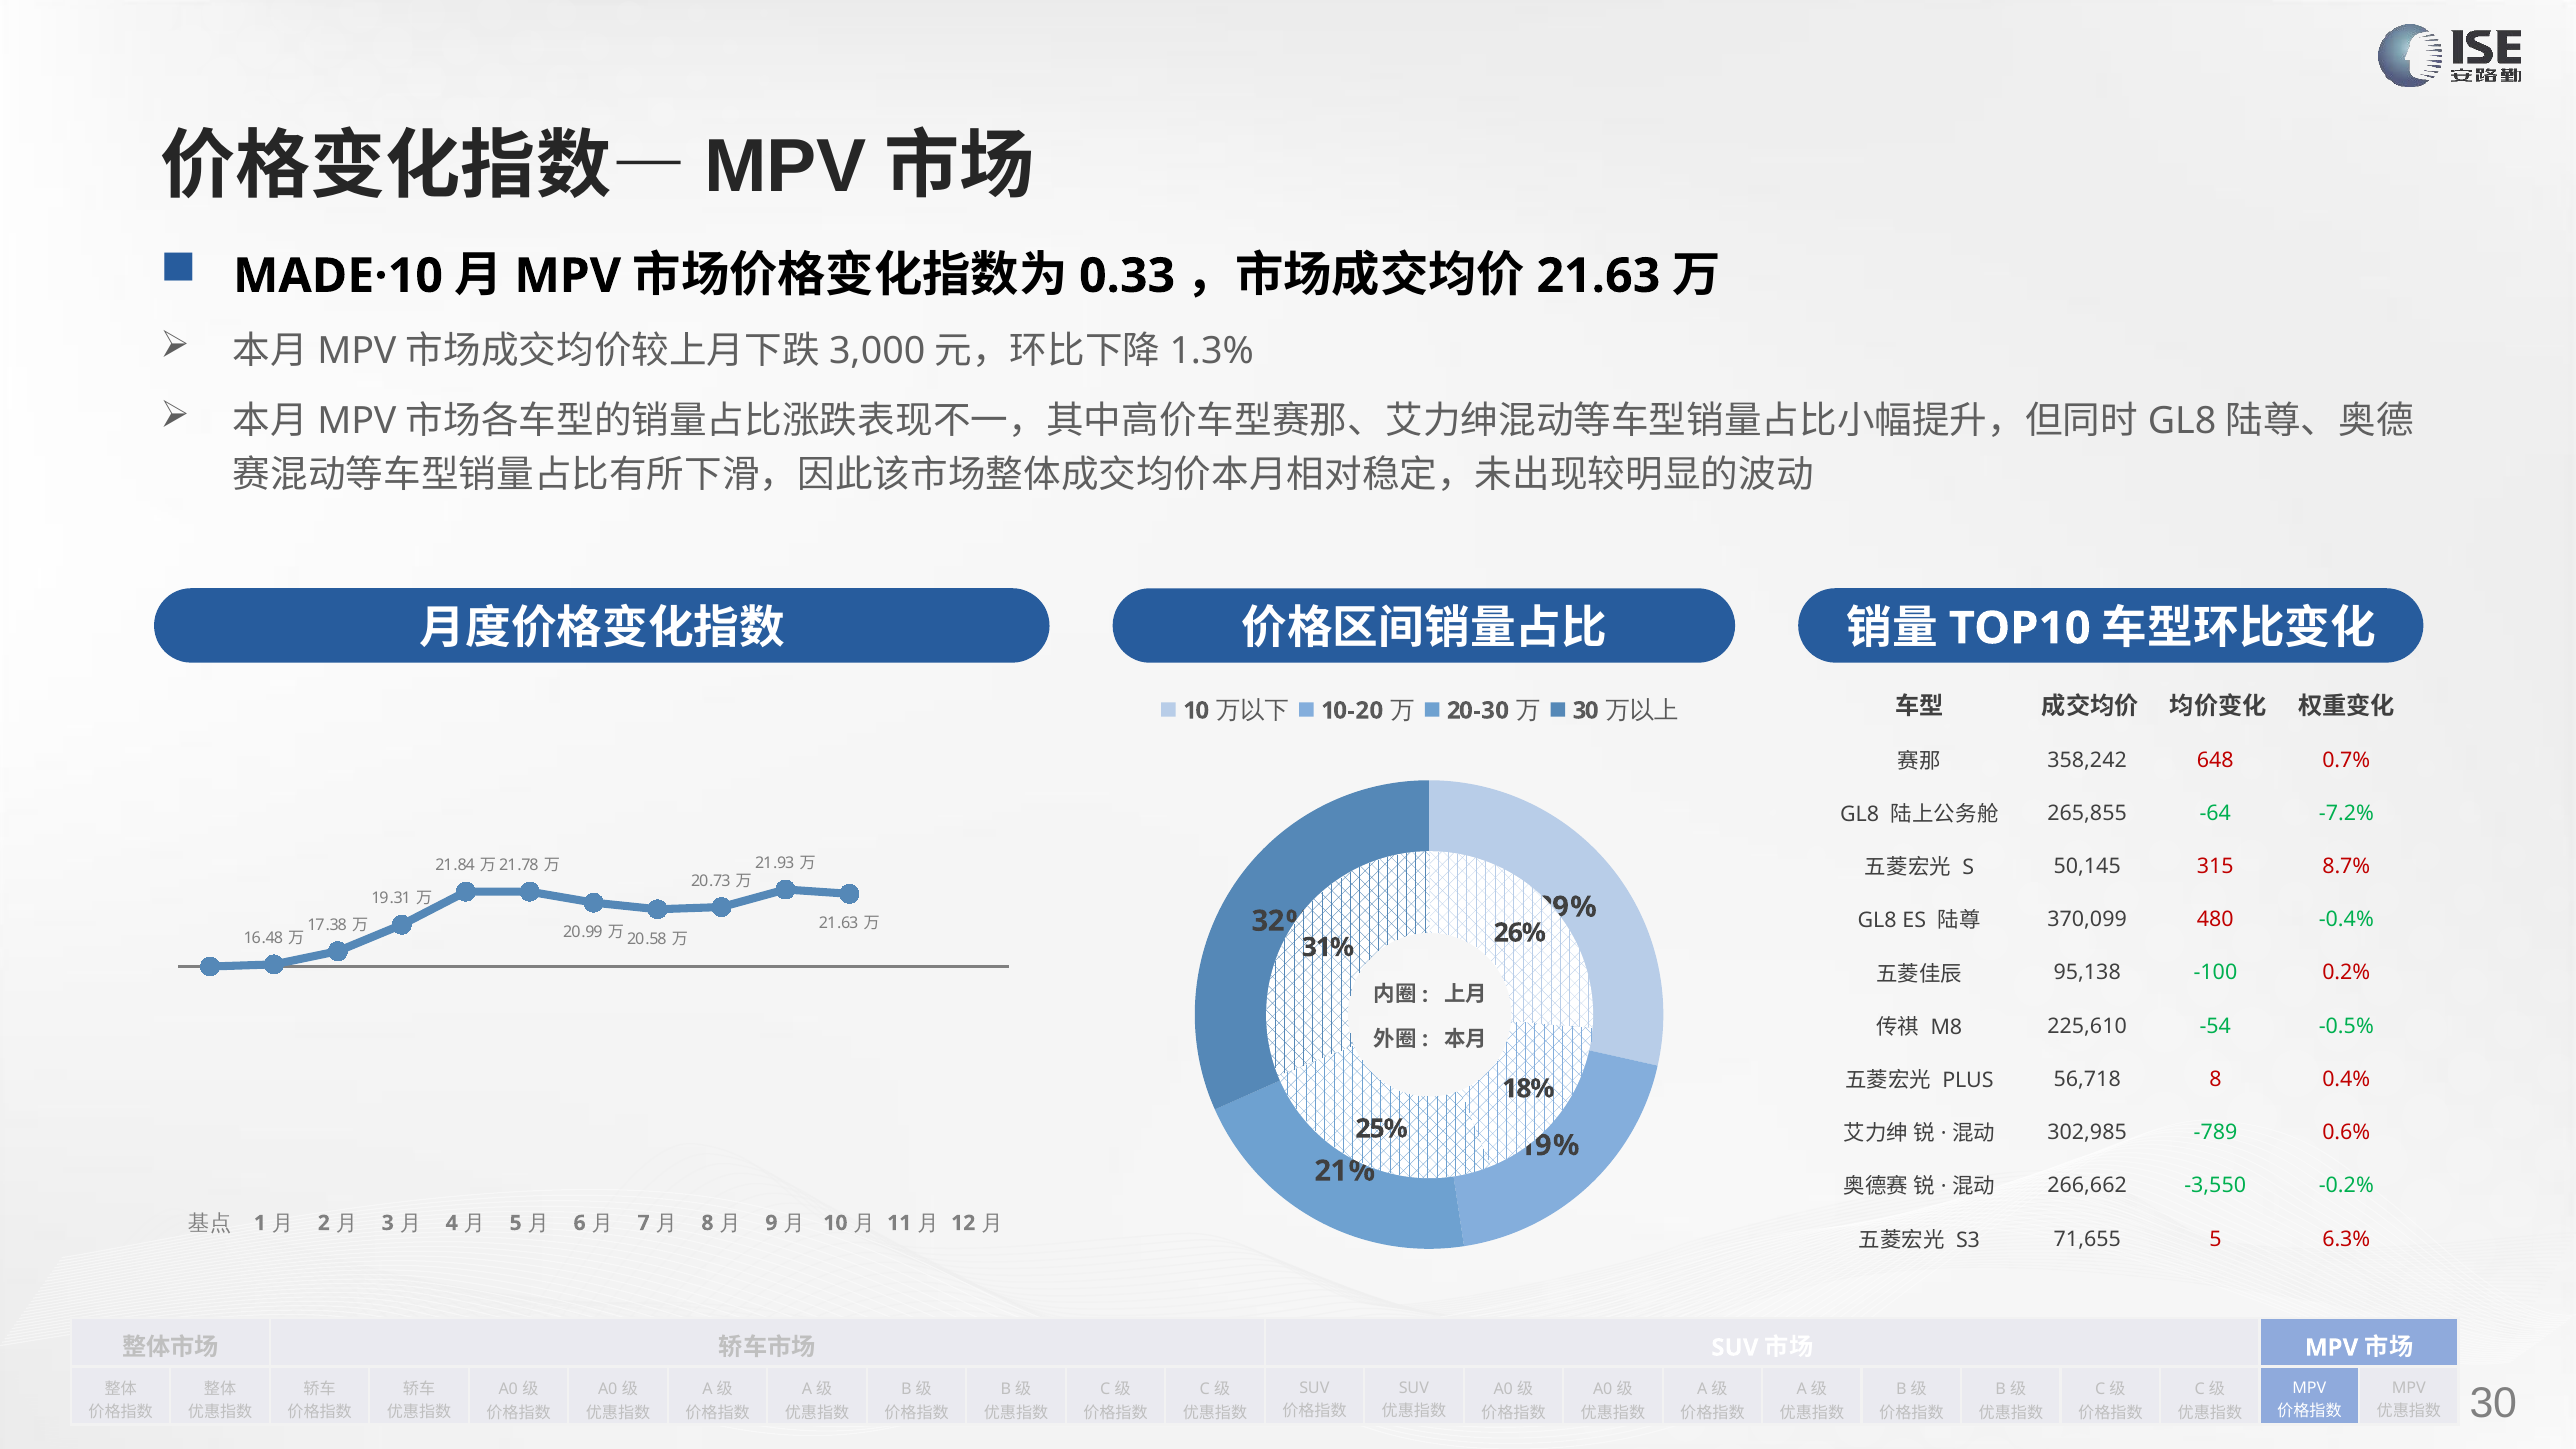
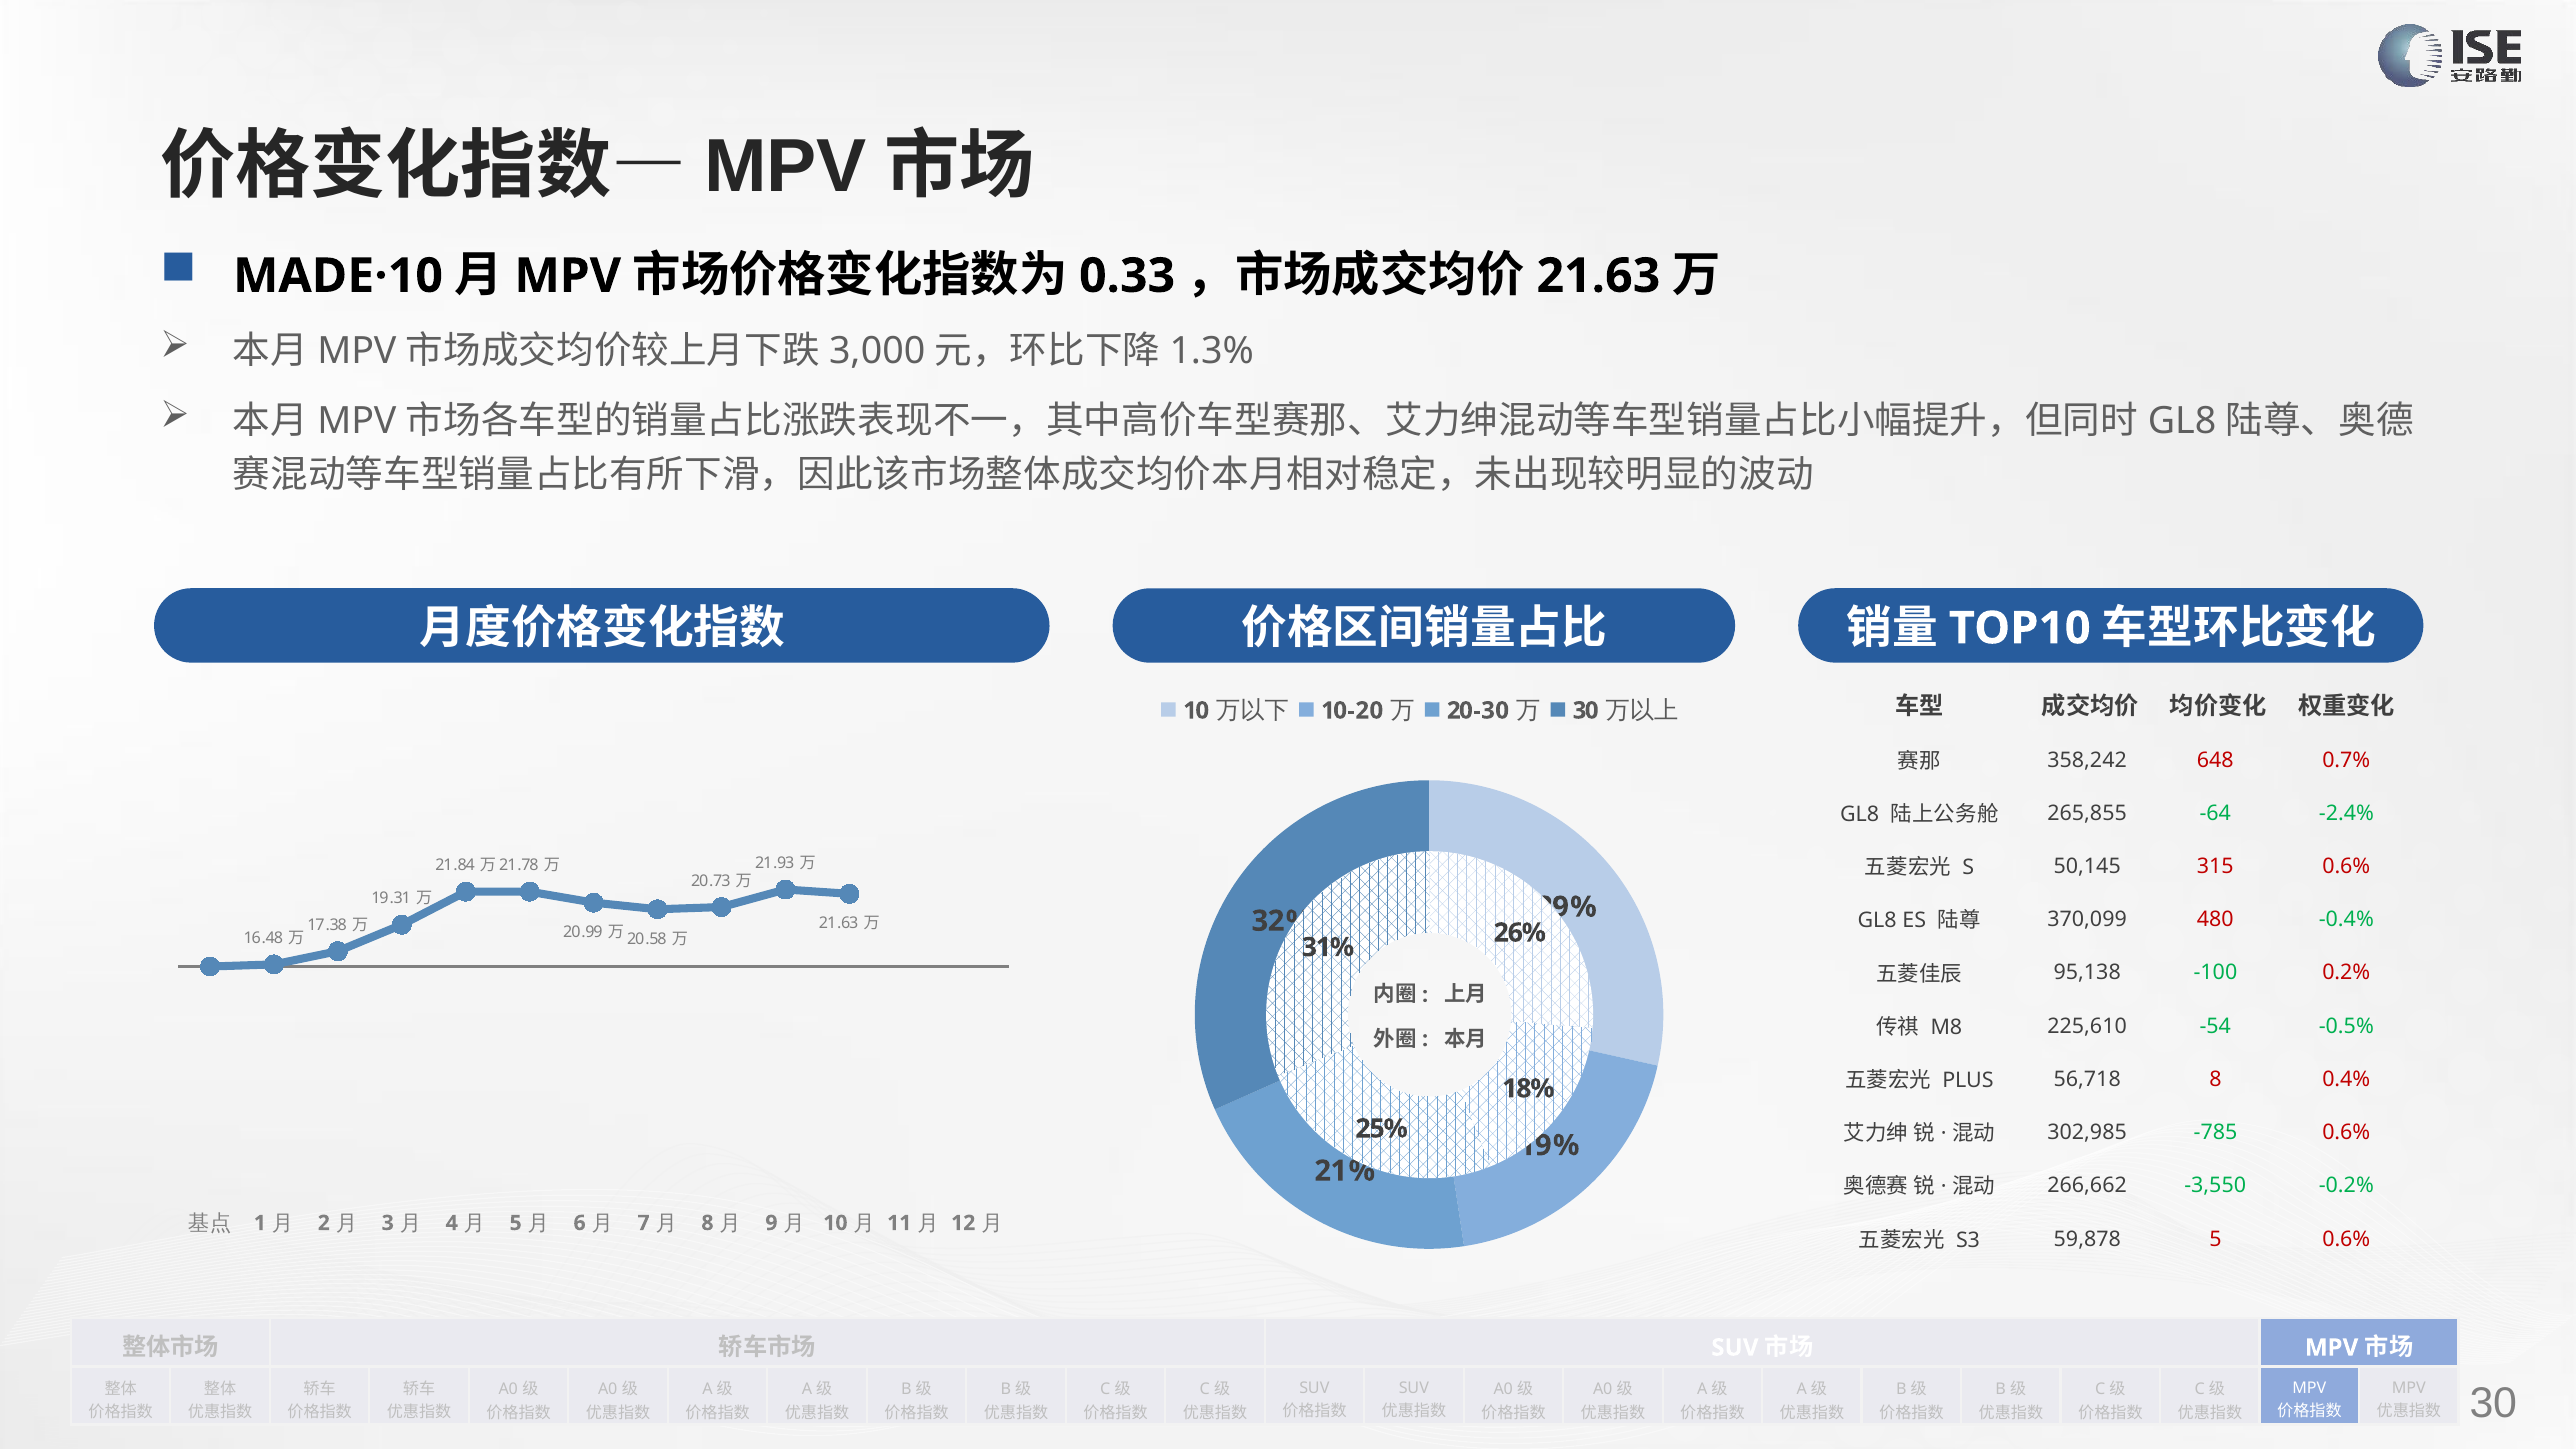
-7.2%: -7.2% -> -2.4%
315 8.7%: 8.7% -> 0.6%
-789: -789 -> -785
71,655: 71,655 -> 59,878
5 6.3%: 6.3% -> 0.6%
